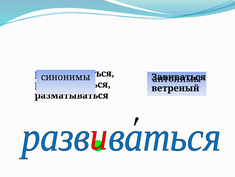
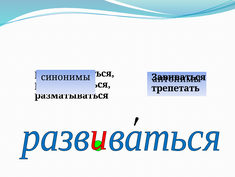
ветреный: ветреный -> трепетать
